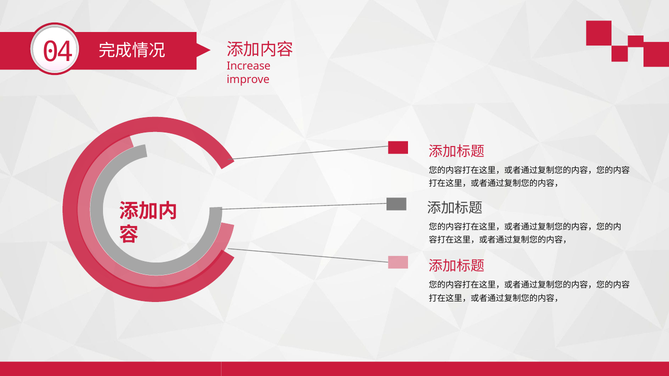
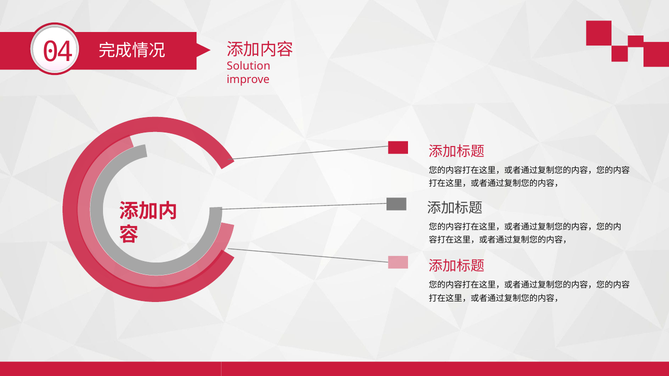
Increase: Increase -> Solution
